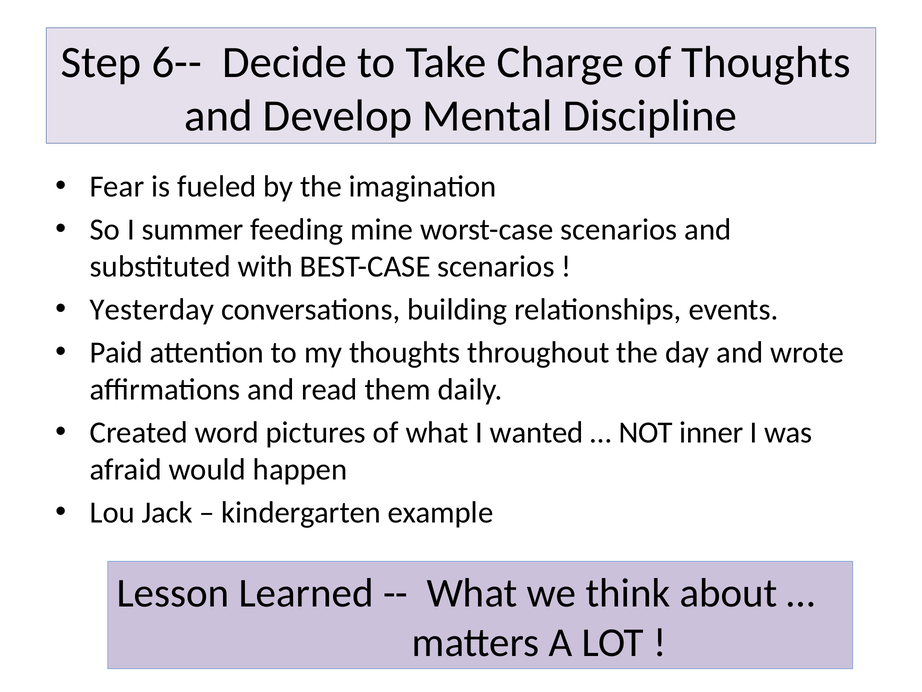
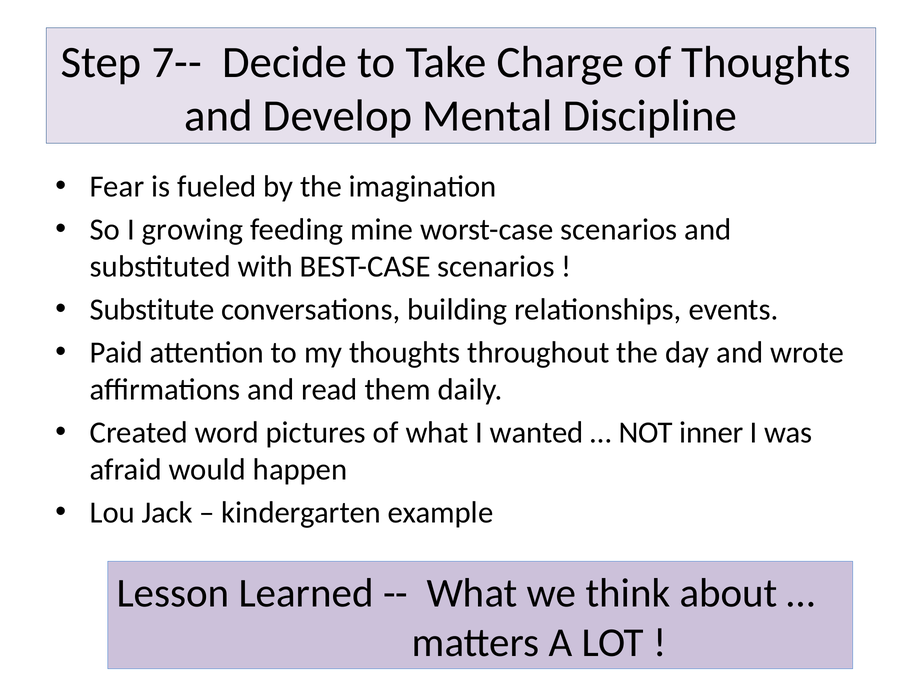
6--: 6-- -> 7--
summer: summer -> growing
Yesterday: Yesterday -> Substitute
